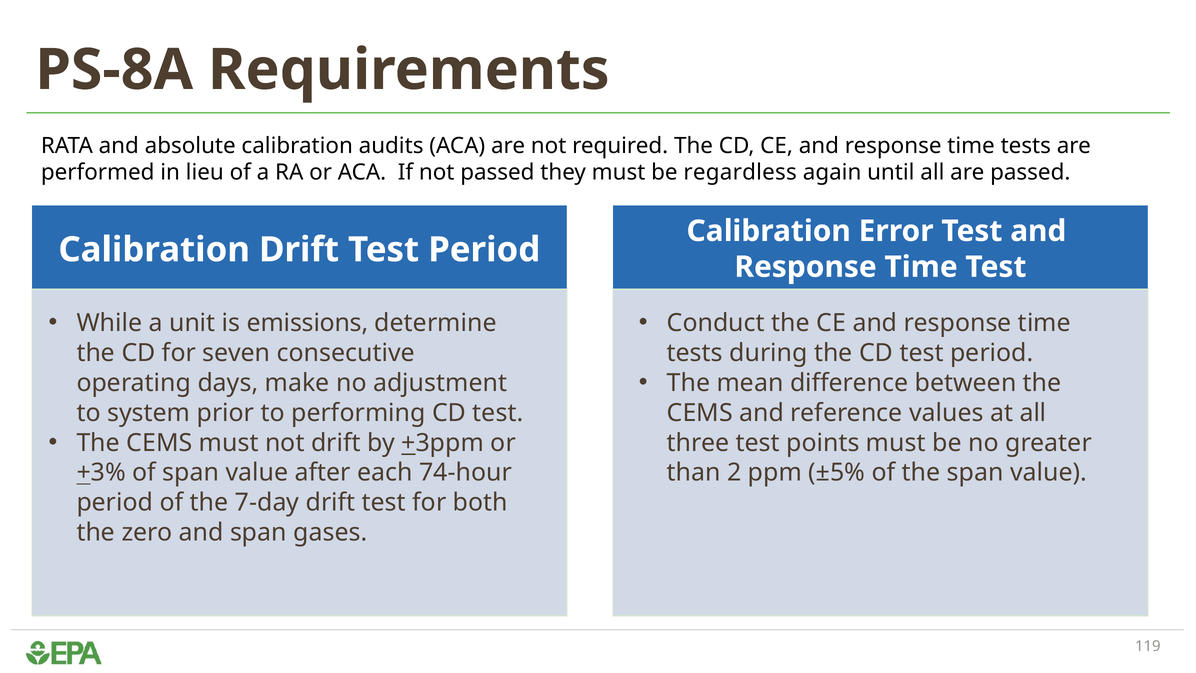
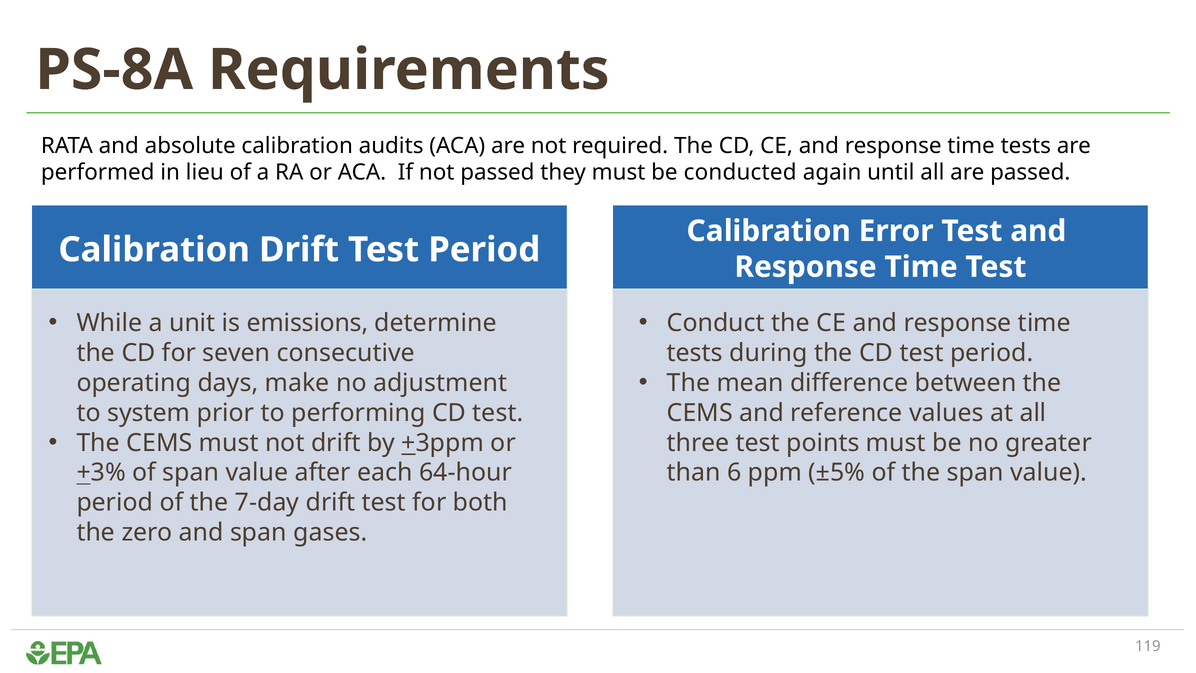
regardless: regardless -> conducted
74-hour: 74-hour -> 64-hour
2: 2 -> 6
